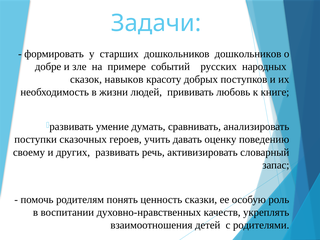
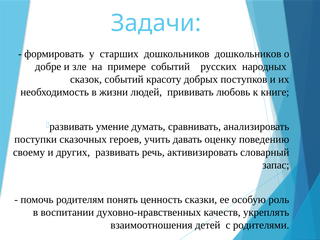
сказок навыков: навыков -> событий
